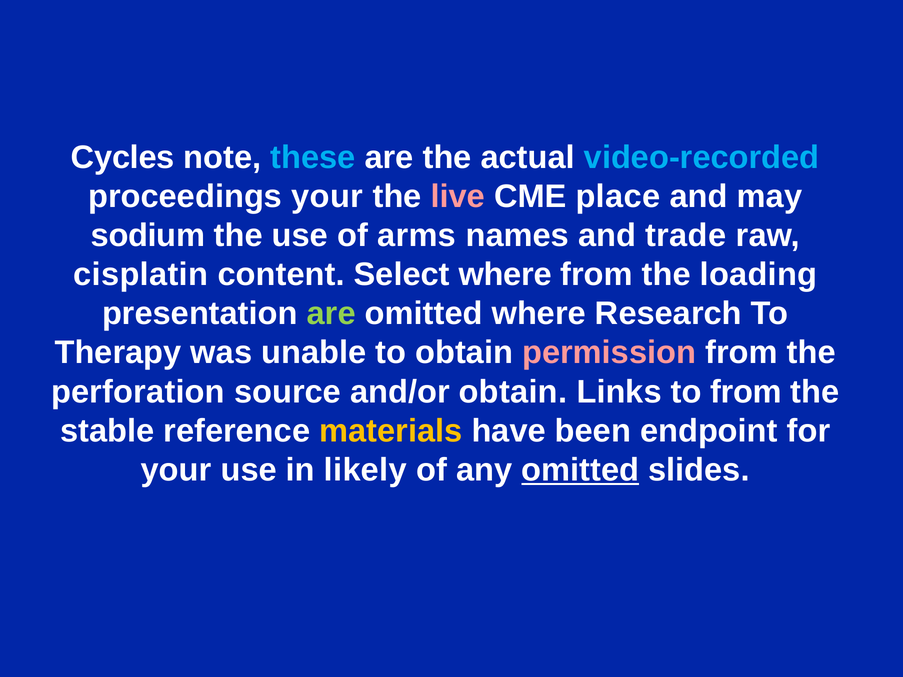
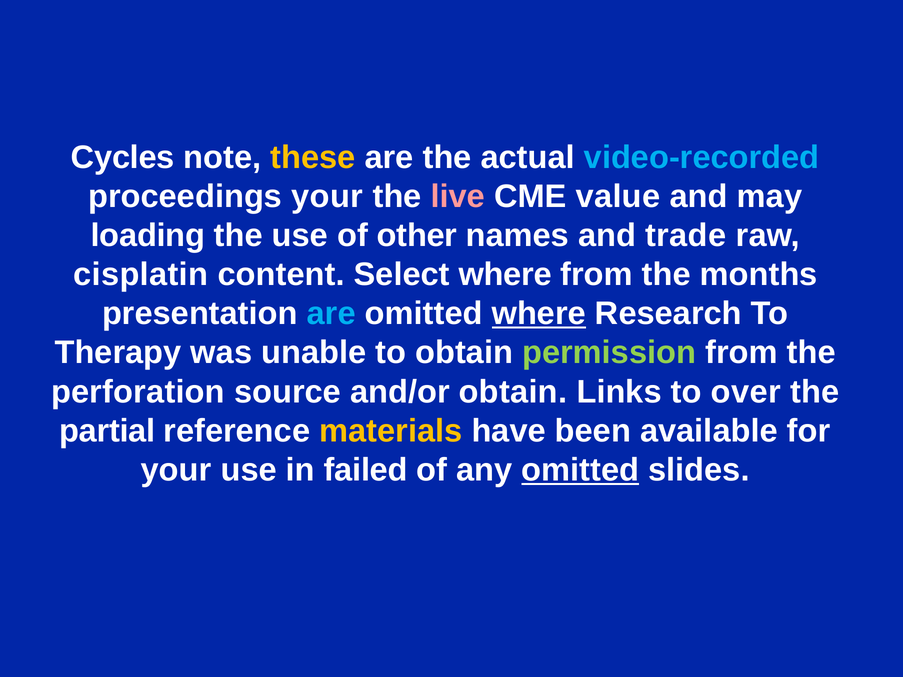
these colour: light blue -> yellow
place: place -> value
sodium: sodium -> loading
arms: arms -> other
loading: loading -> months
are at (331, 314) colour: light green -> light blue
where at (539, 314) underline: none -> present
permission colour: pink -> light green
to from: from -> over
stable: stable -> partial
endpoint: endpoint -> available
likely: likely -> failed
